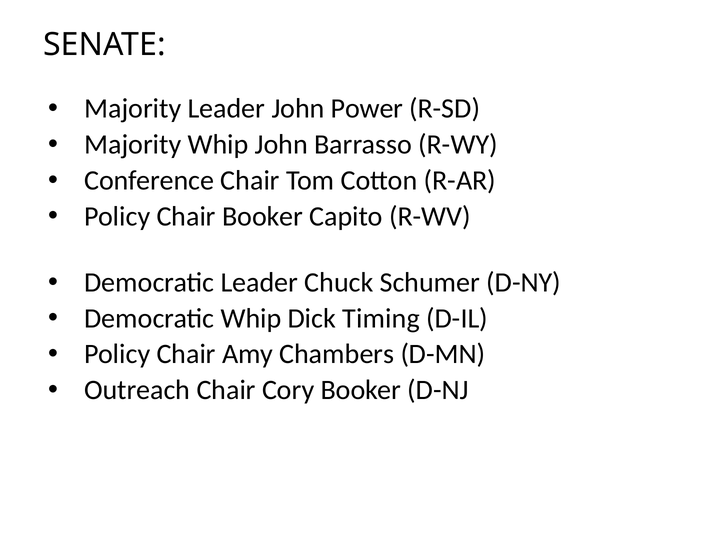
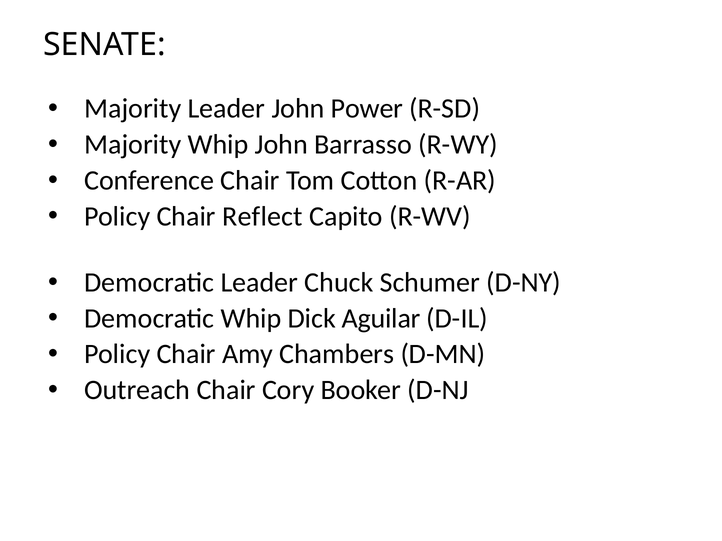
Chair Booker: Booker -> Reflect
Timing: Timing -> Aguilar
